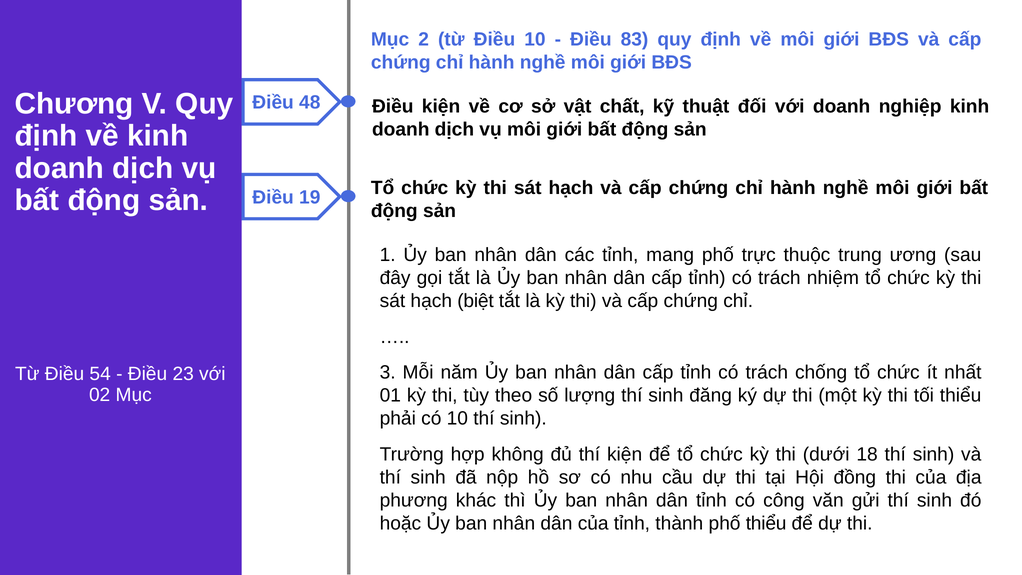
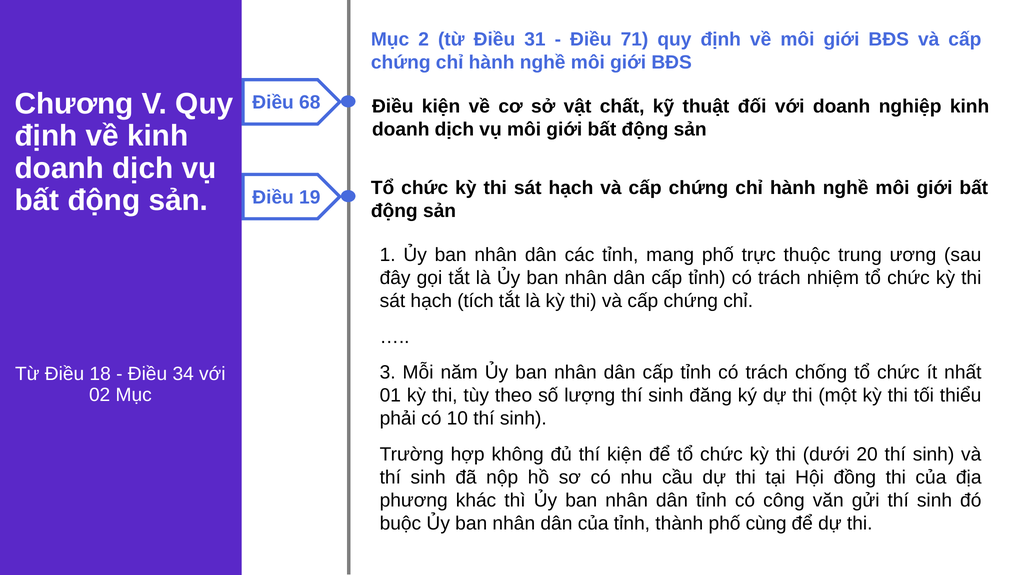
Điều 10: 10 -> 31
83: 83 -> 71
48: 48 -> 68
biệt: biệt -> tích
54: 54 -> 18
23: 23 -> 34
18: 18 -> 20
hoặc: hoặc -> buộc
phố thiểu: thiểu -> cùng
